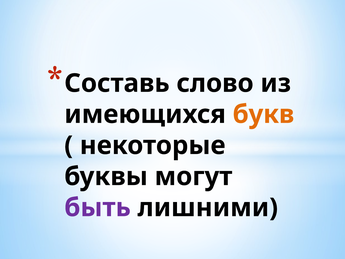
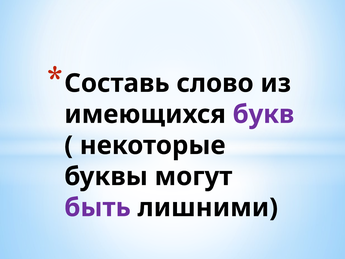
букв colour: orange -> purple
